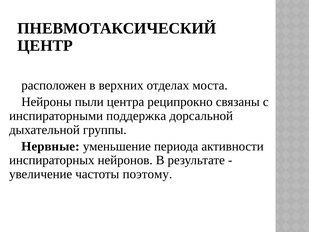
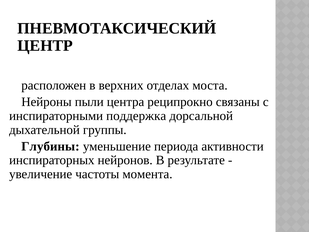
Нервные: Нервные -> Глубины
поэтому: поэтому -> момента
